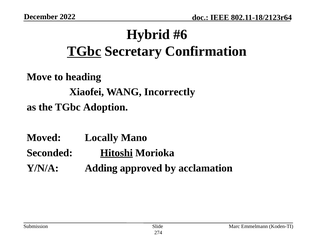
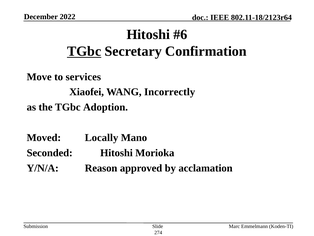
Hybrid at (148, 34): Hybrid -> Hitoshi
heading: heading -> services
Hitoshi at (116, 153) underline: present -> none
Adding: Adding -> Reason
